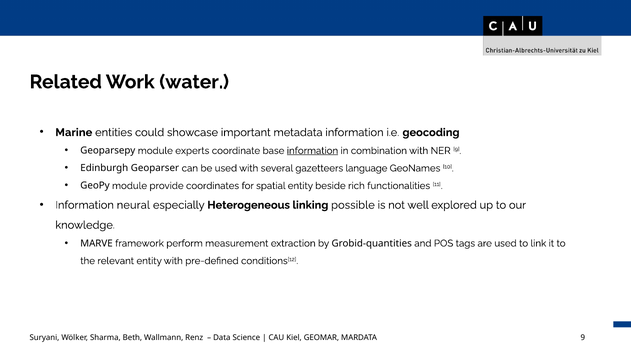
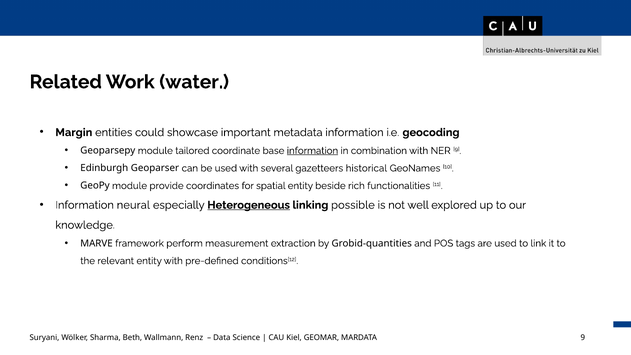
Marine: Marine -> Margin
experts: experts -> tailored
language: language -> historical
Heterogeneous underline: none -> present
